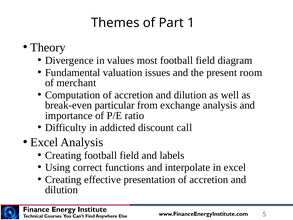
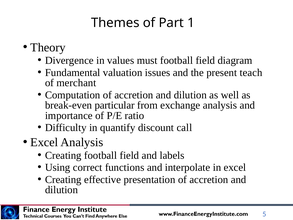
most: most -> must
room: room -> teach
addicted: addicted -> quantify
